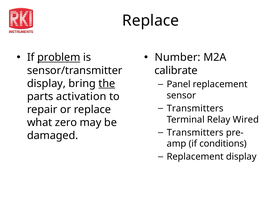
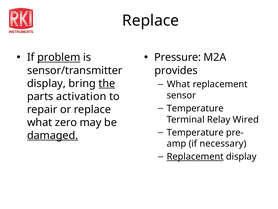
Number: Number -> Pressure
calibrate: calibrate -> provides
Panel at (179, 84): Panel -> What
Transmitters at (195, 108): Transmitters -> Temperature
Transmitters at (195, 132): Transmitters -> Temperature
damaged underline: none -> present
conditions: conditions -> necessary
Replacement at (195, 156) underline: none -> present
